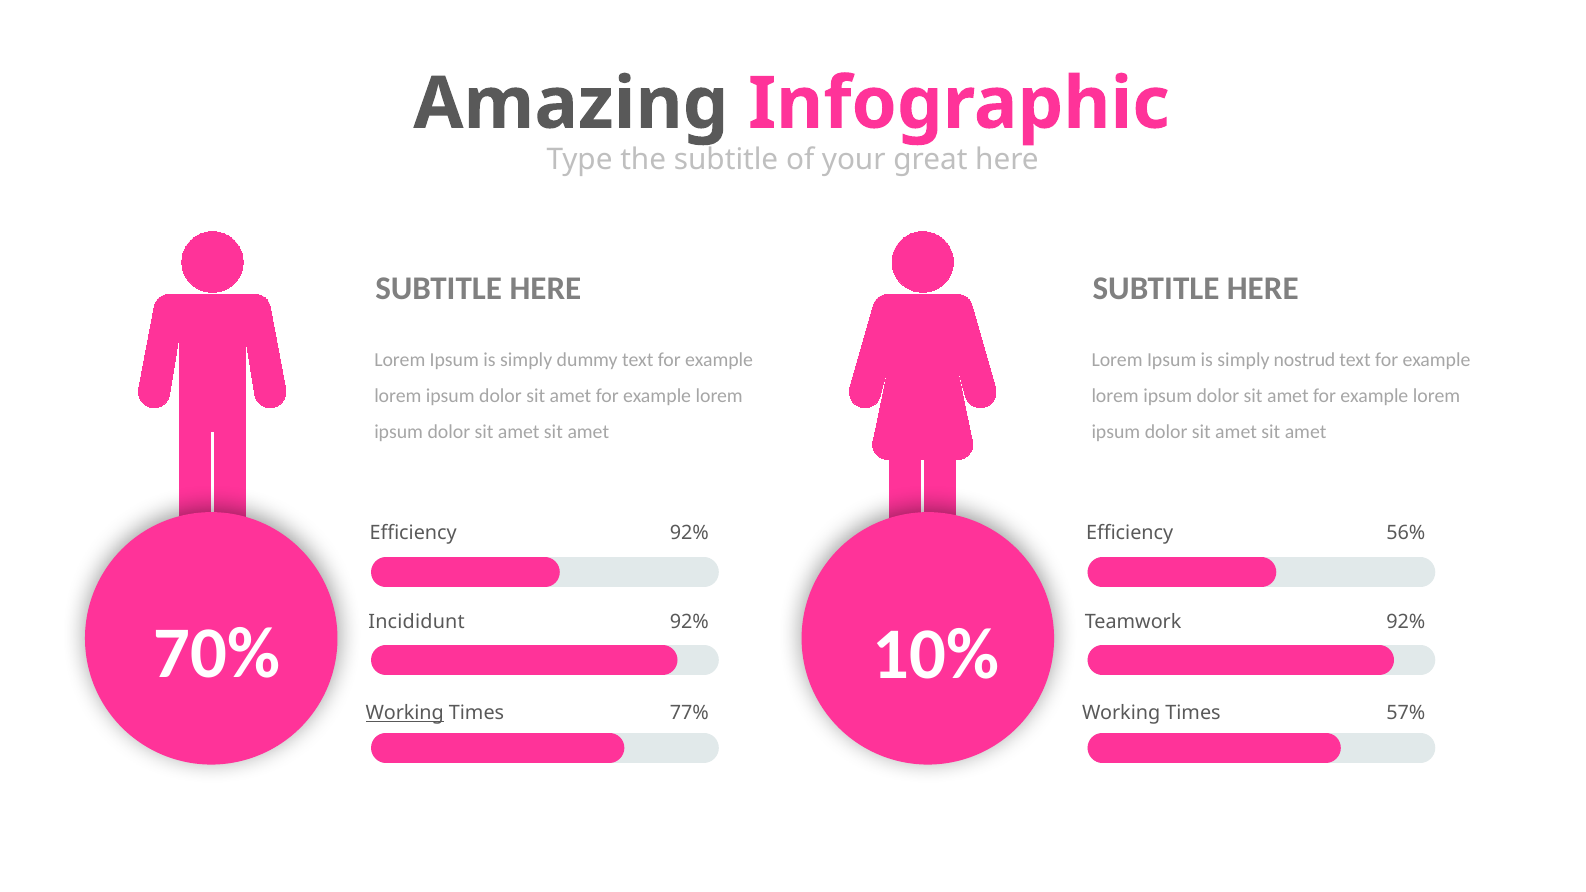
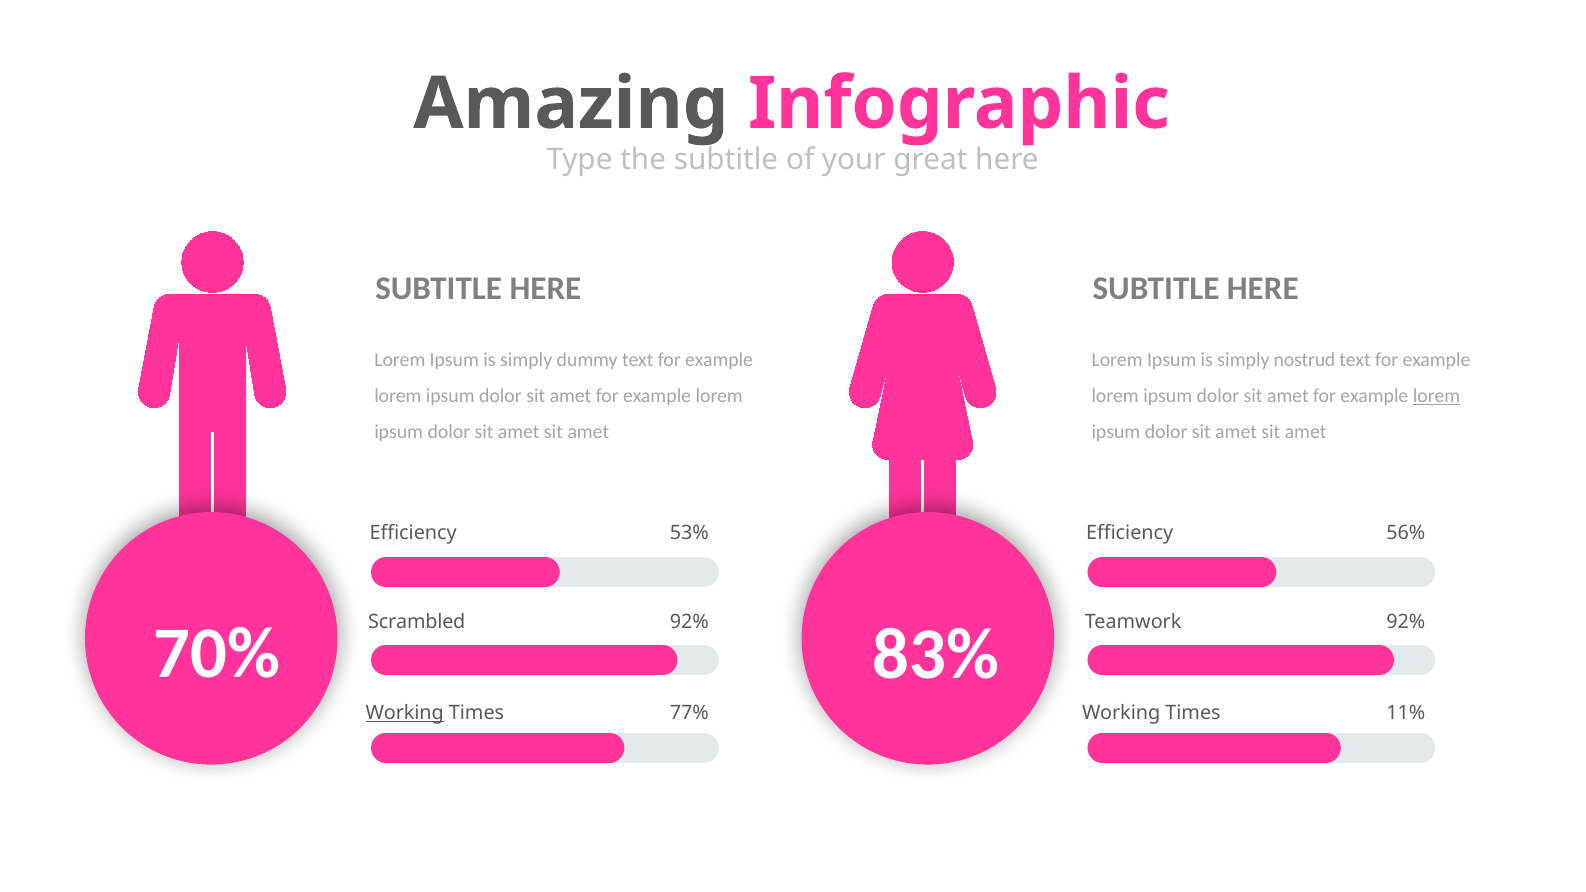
lorem at (1437, 396) underline: none -> present
Efficiency 92%: 92% -> 53%
Incididunt: Incididunt -> Scrambled
10%: 10% -> 83%
57%: 57% -> 11%
